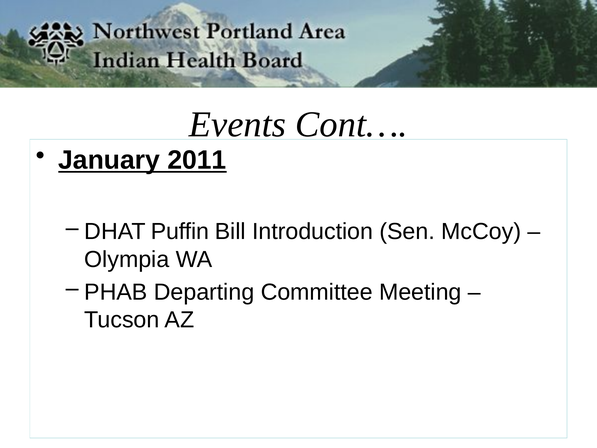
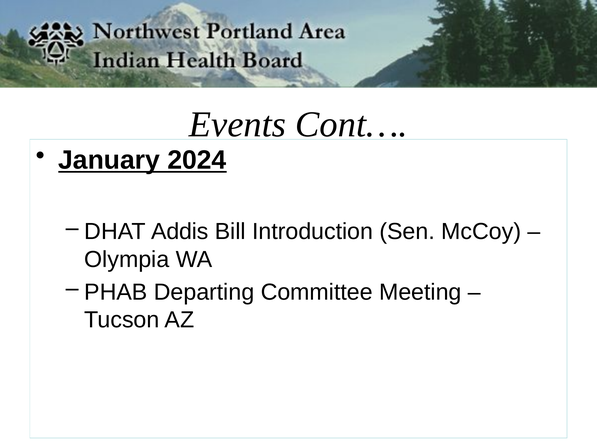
2011: 2011 -> 2024
Puffin: Puffin -> Addis
